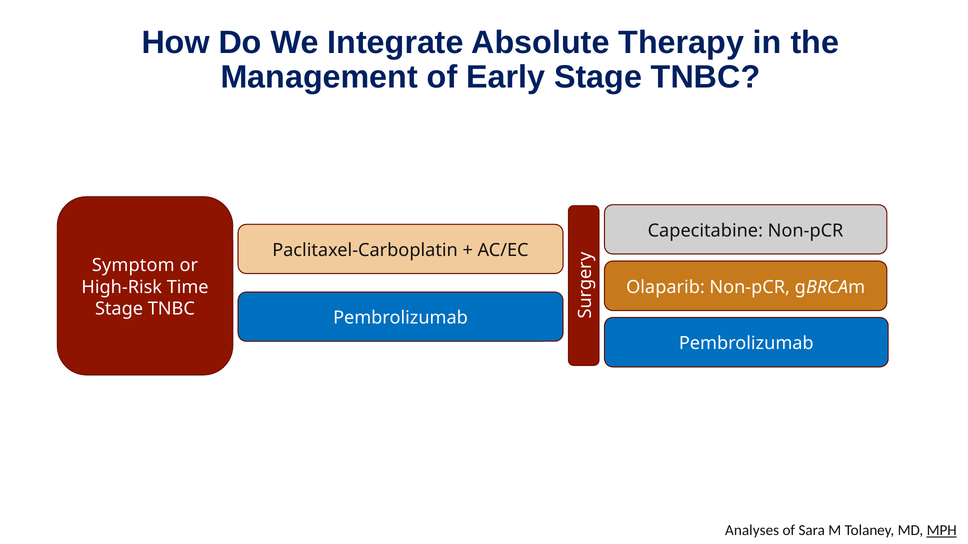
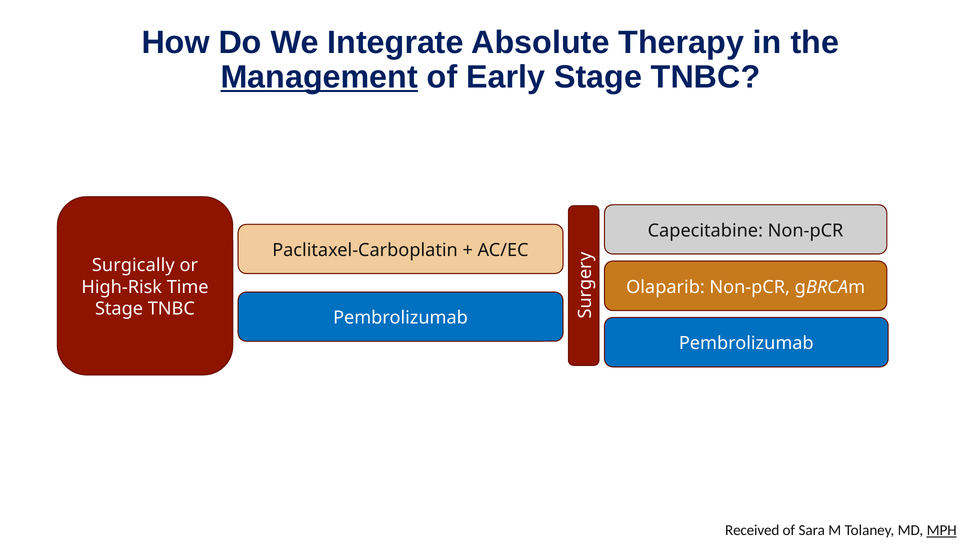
Management underline: none -> present
Symptom: Symptom -> Surgically
Analyses: Analyses -> Received
